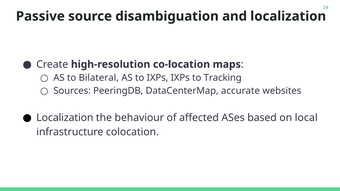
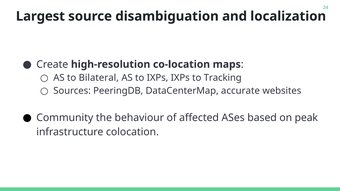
Passive: Passive -> Largest
Localization at (65, 118): Localization -> Community
local: local -> peak
